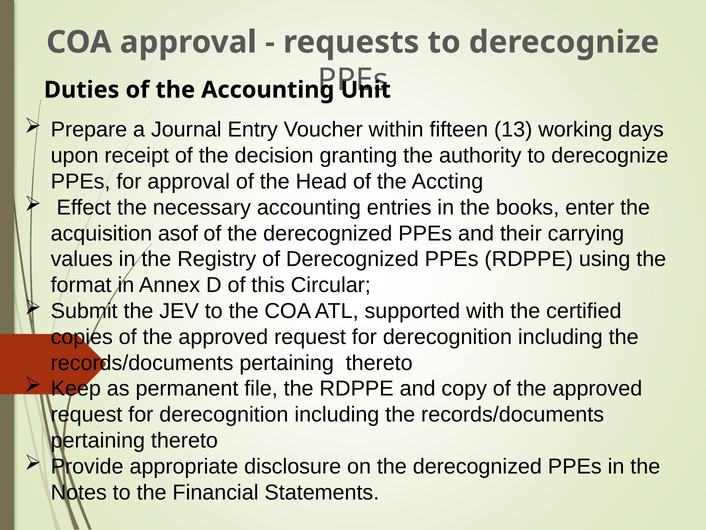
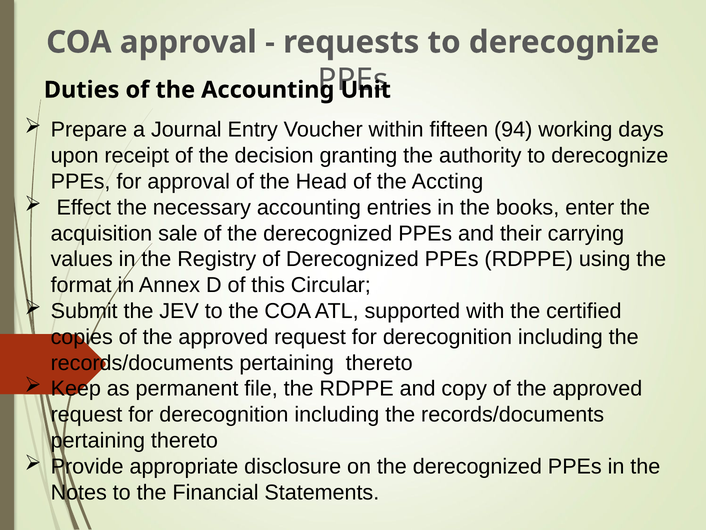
13: 13 -> 94
asof: asof -> sale
